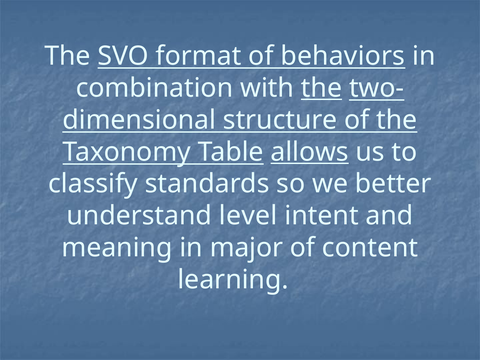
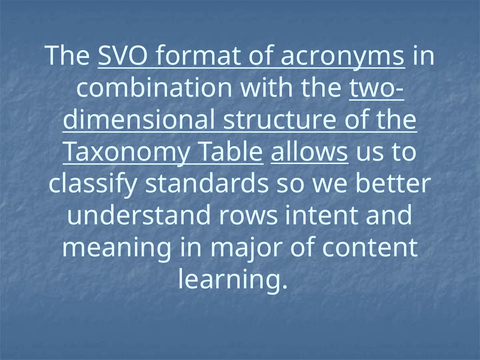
behaviors: behaviors -> acronyms
the at (322, 88) underline: present -> none
level: level -> rows
